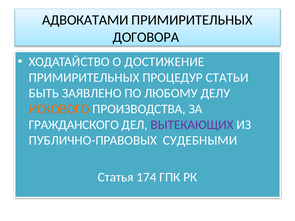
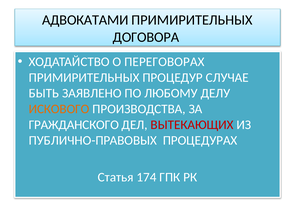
ДОСТИЖЕНИЕ: ДОСТИЖЕНИЕ -> ПЕРЕГОВОРАХ
СТАТЬИ: СТАТЬИ -> СЛУЧАЕ
ВЫТЕКАЮЩИХ colour: purple -> red
СУДЕБНЫМИ: СУДЕБНЫМИ -> ПРОЦЕДУРАХ
